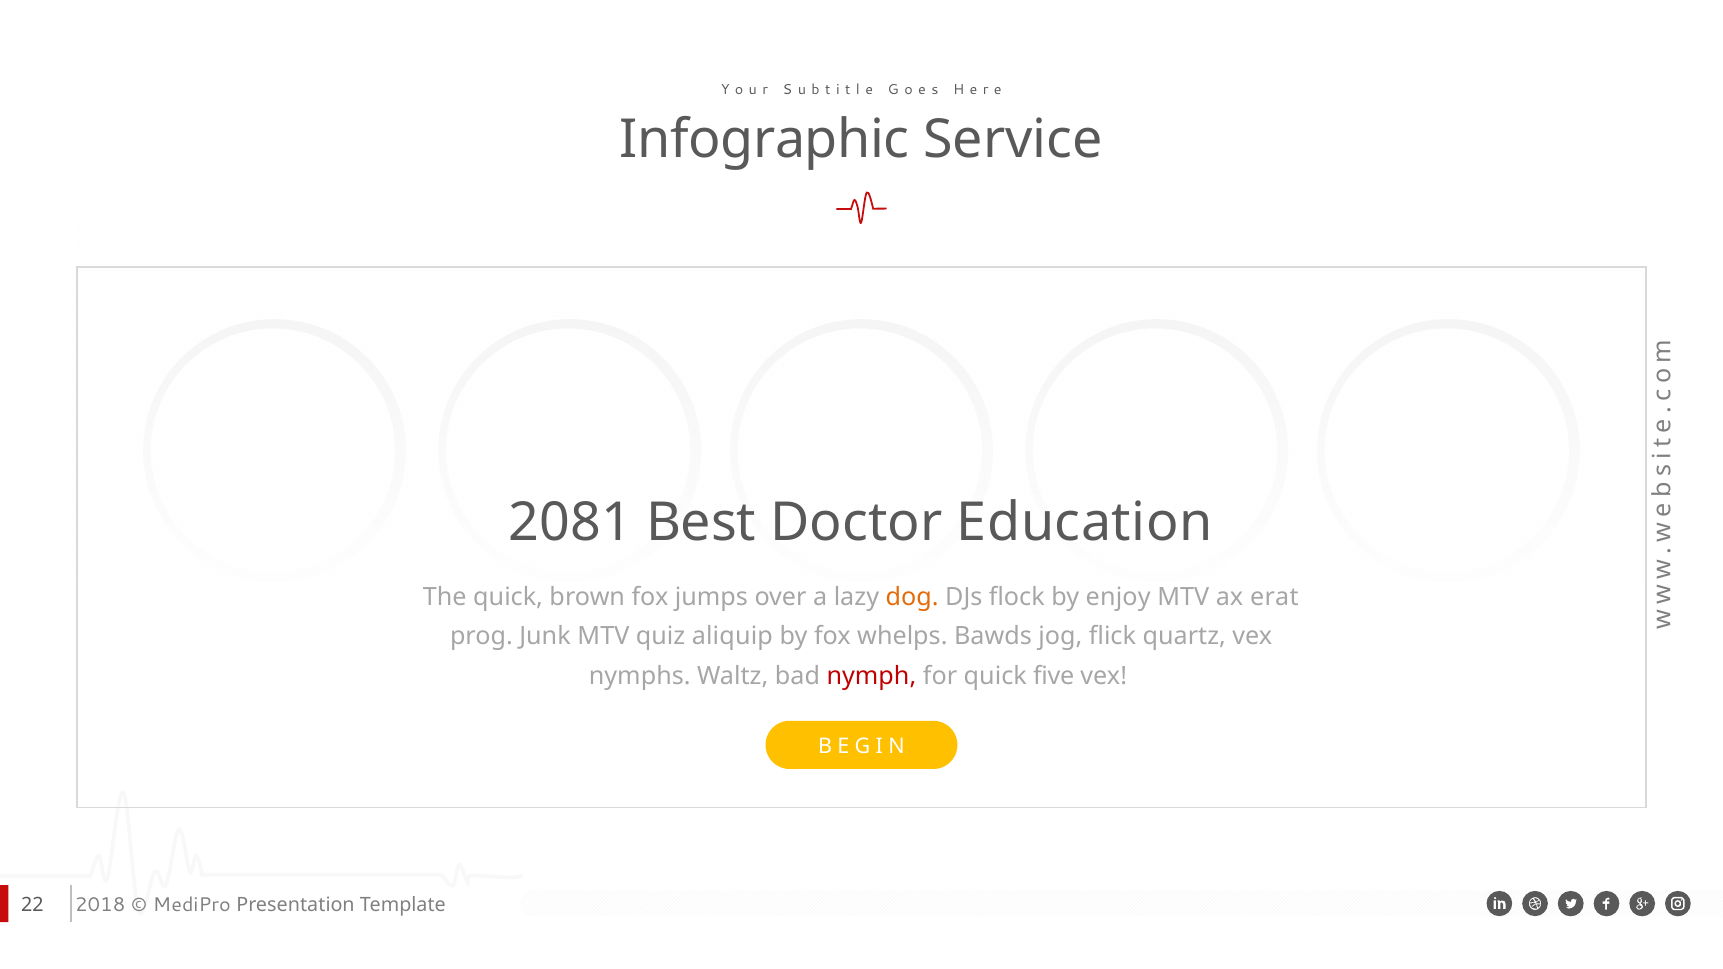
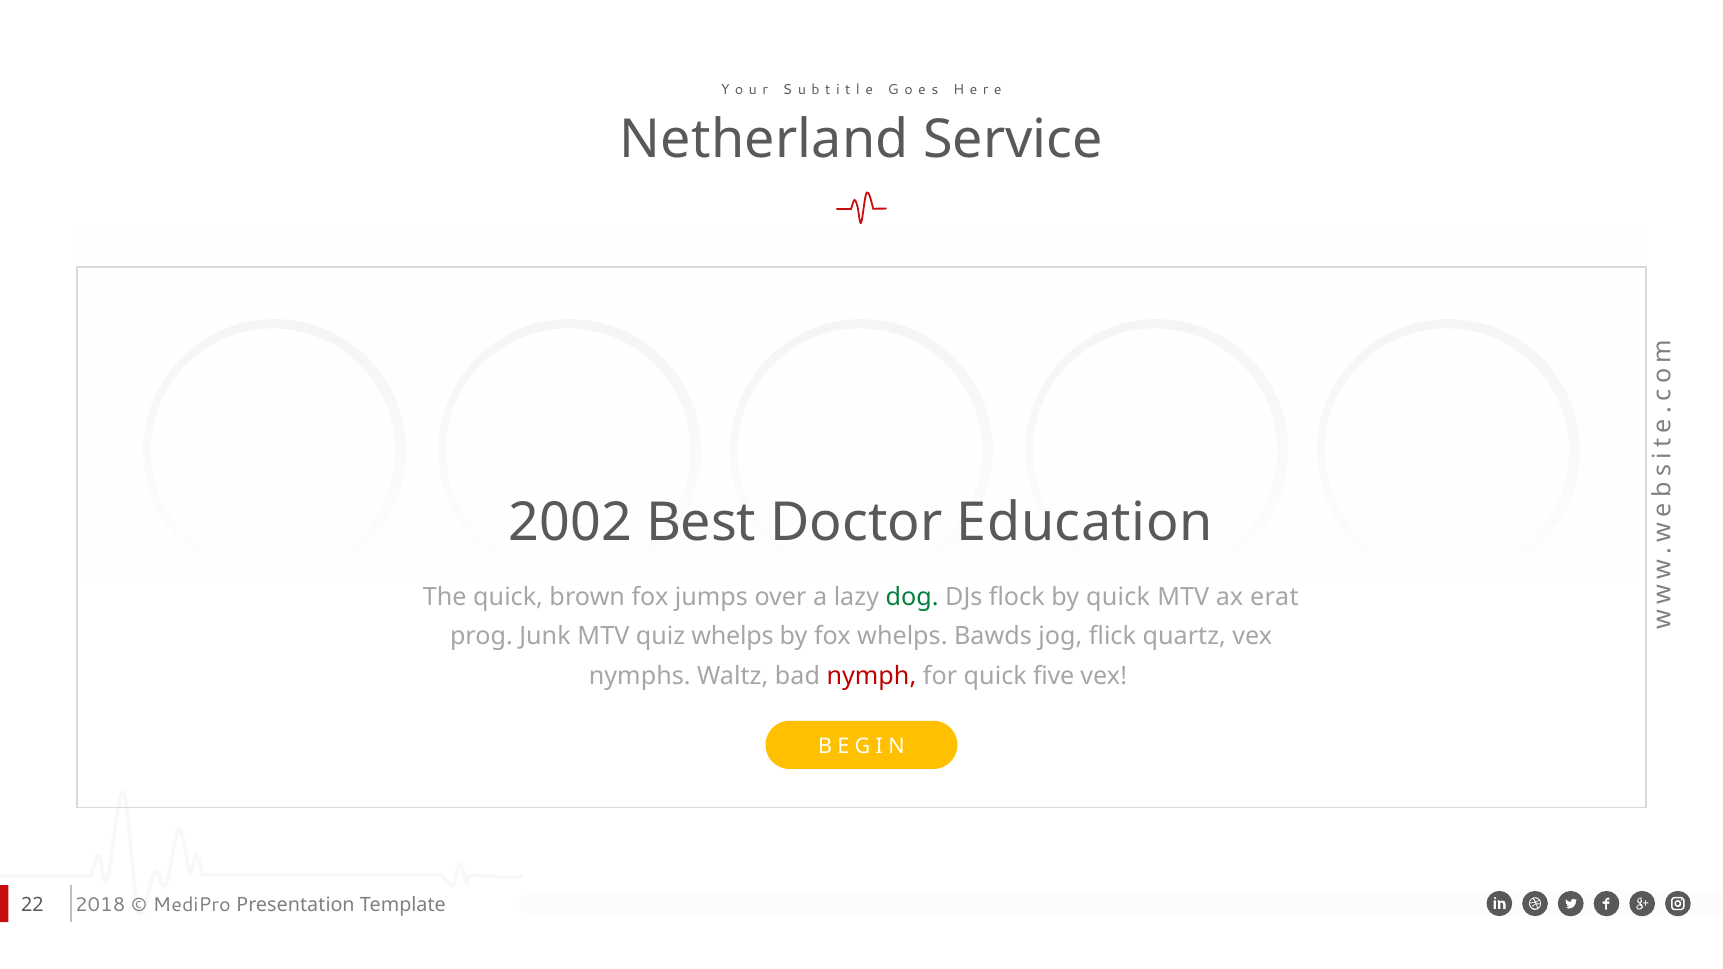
Infographic: Infographic -> Netherland
2081: 2081 -> 2002
dog colour: orange -> green
by enjoy: enjoy -> quick
quiz aliquip: aliquip -> whelps
